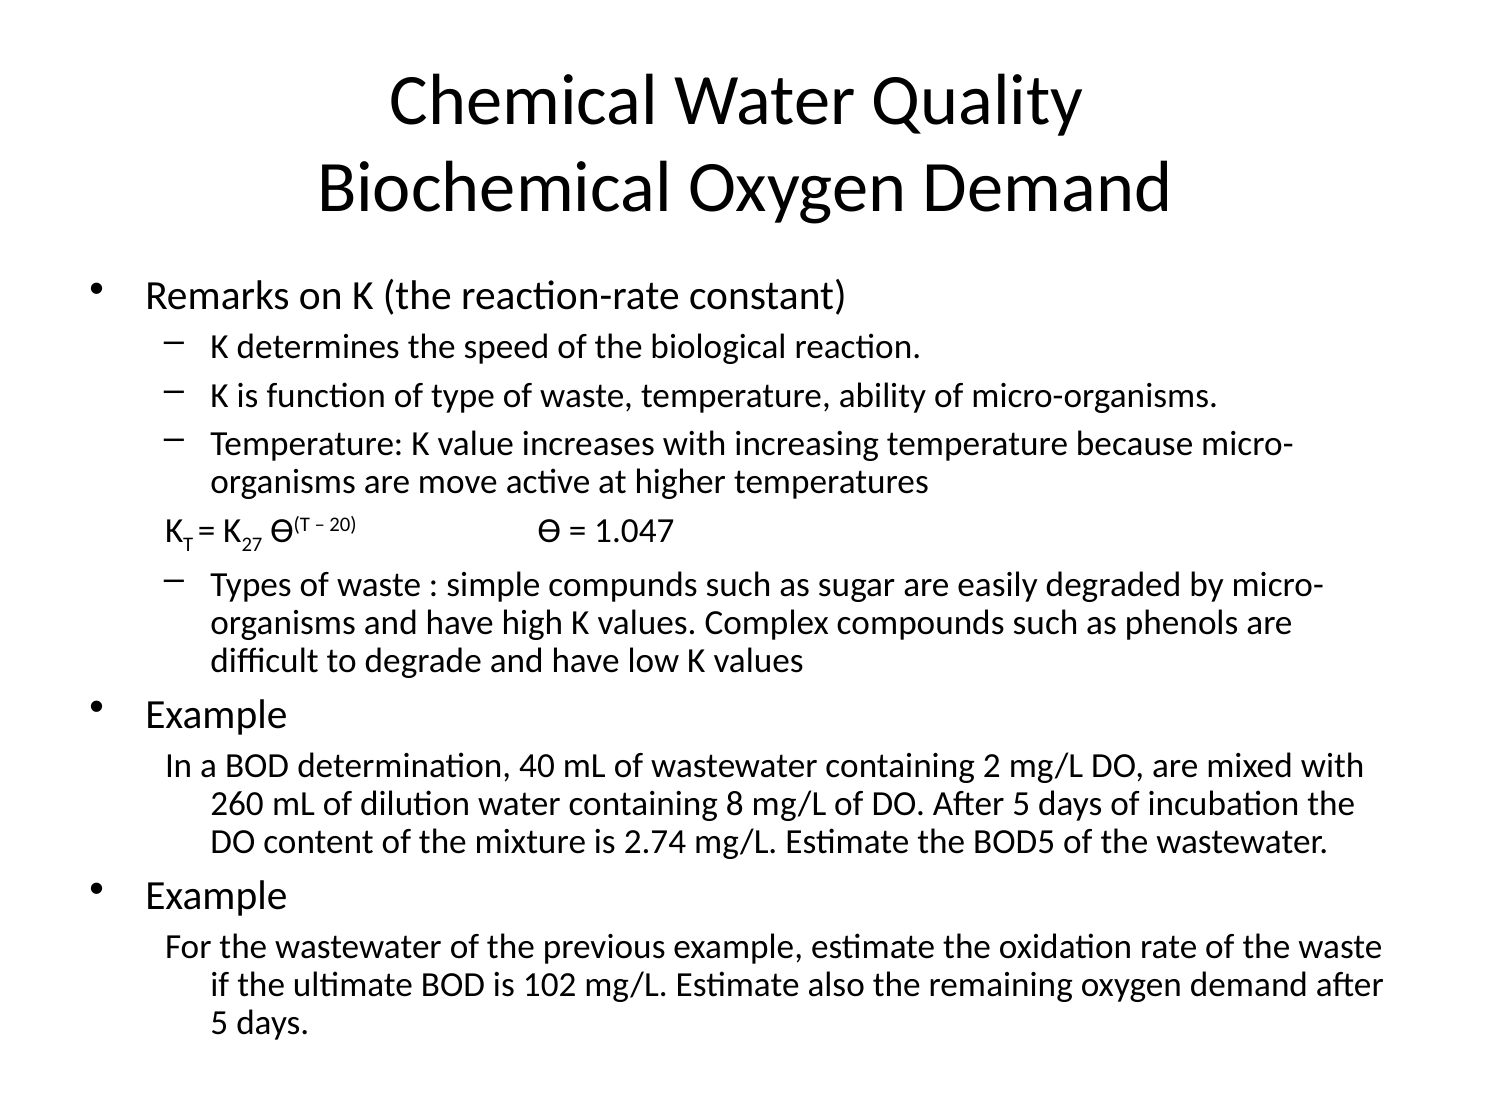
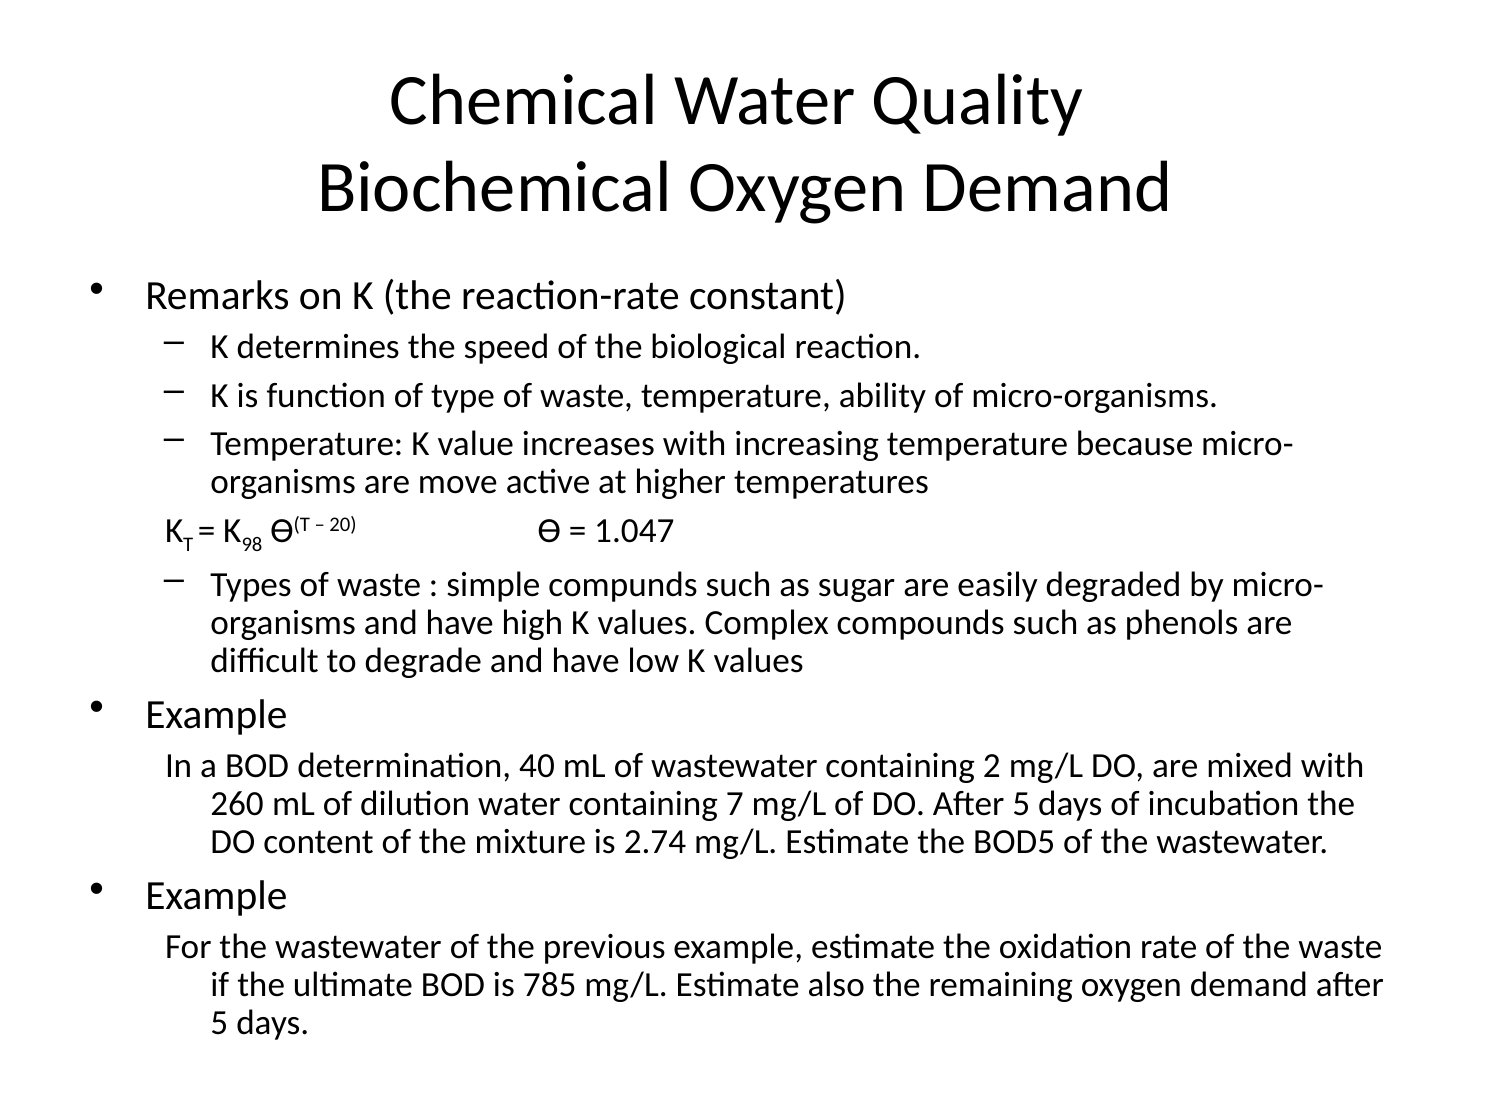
27: 27 -> 98
8: 8 -> 7
102: 102 -> 785
